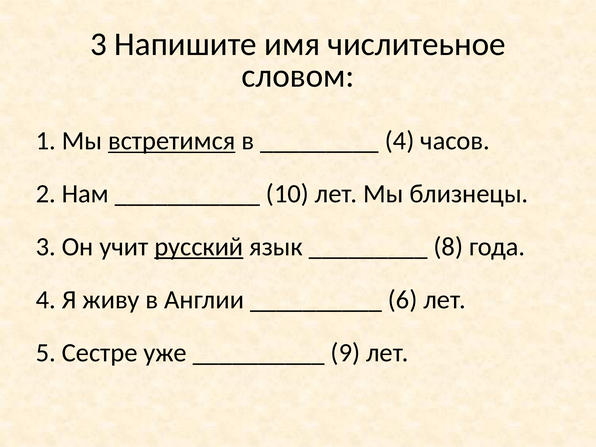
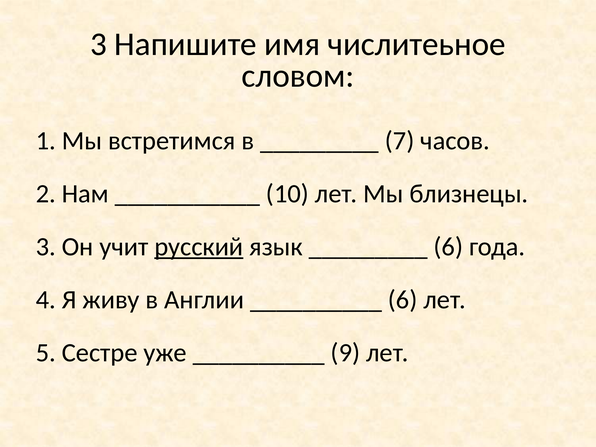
встретимся underline: present -> none
4 at (400, 141): 4 -> 7
8 at (448, 247): 8 -> 6
